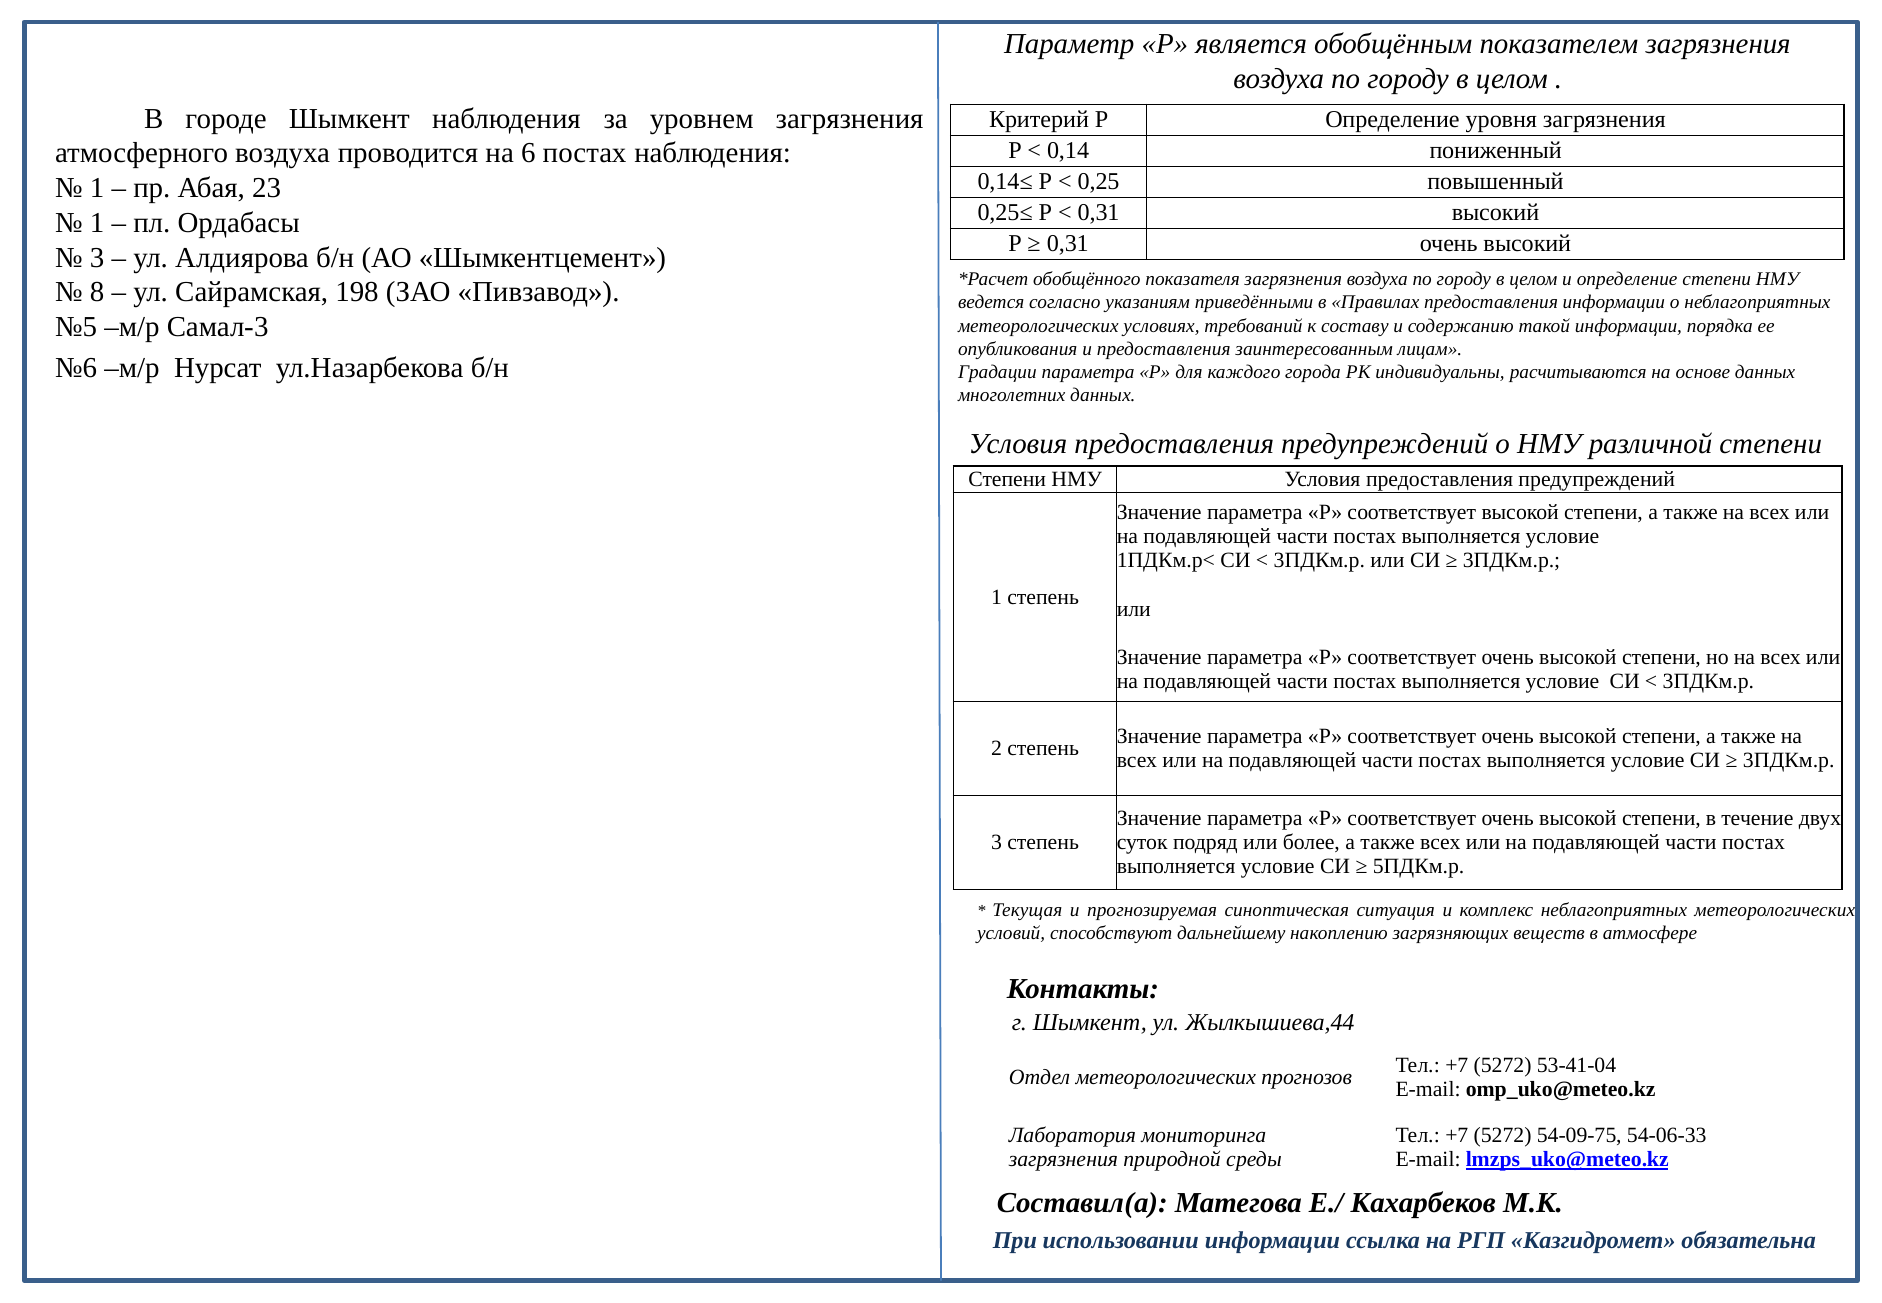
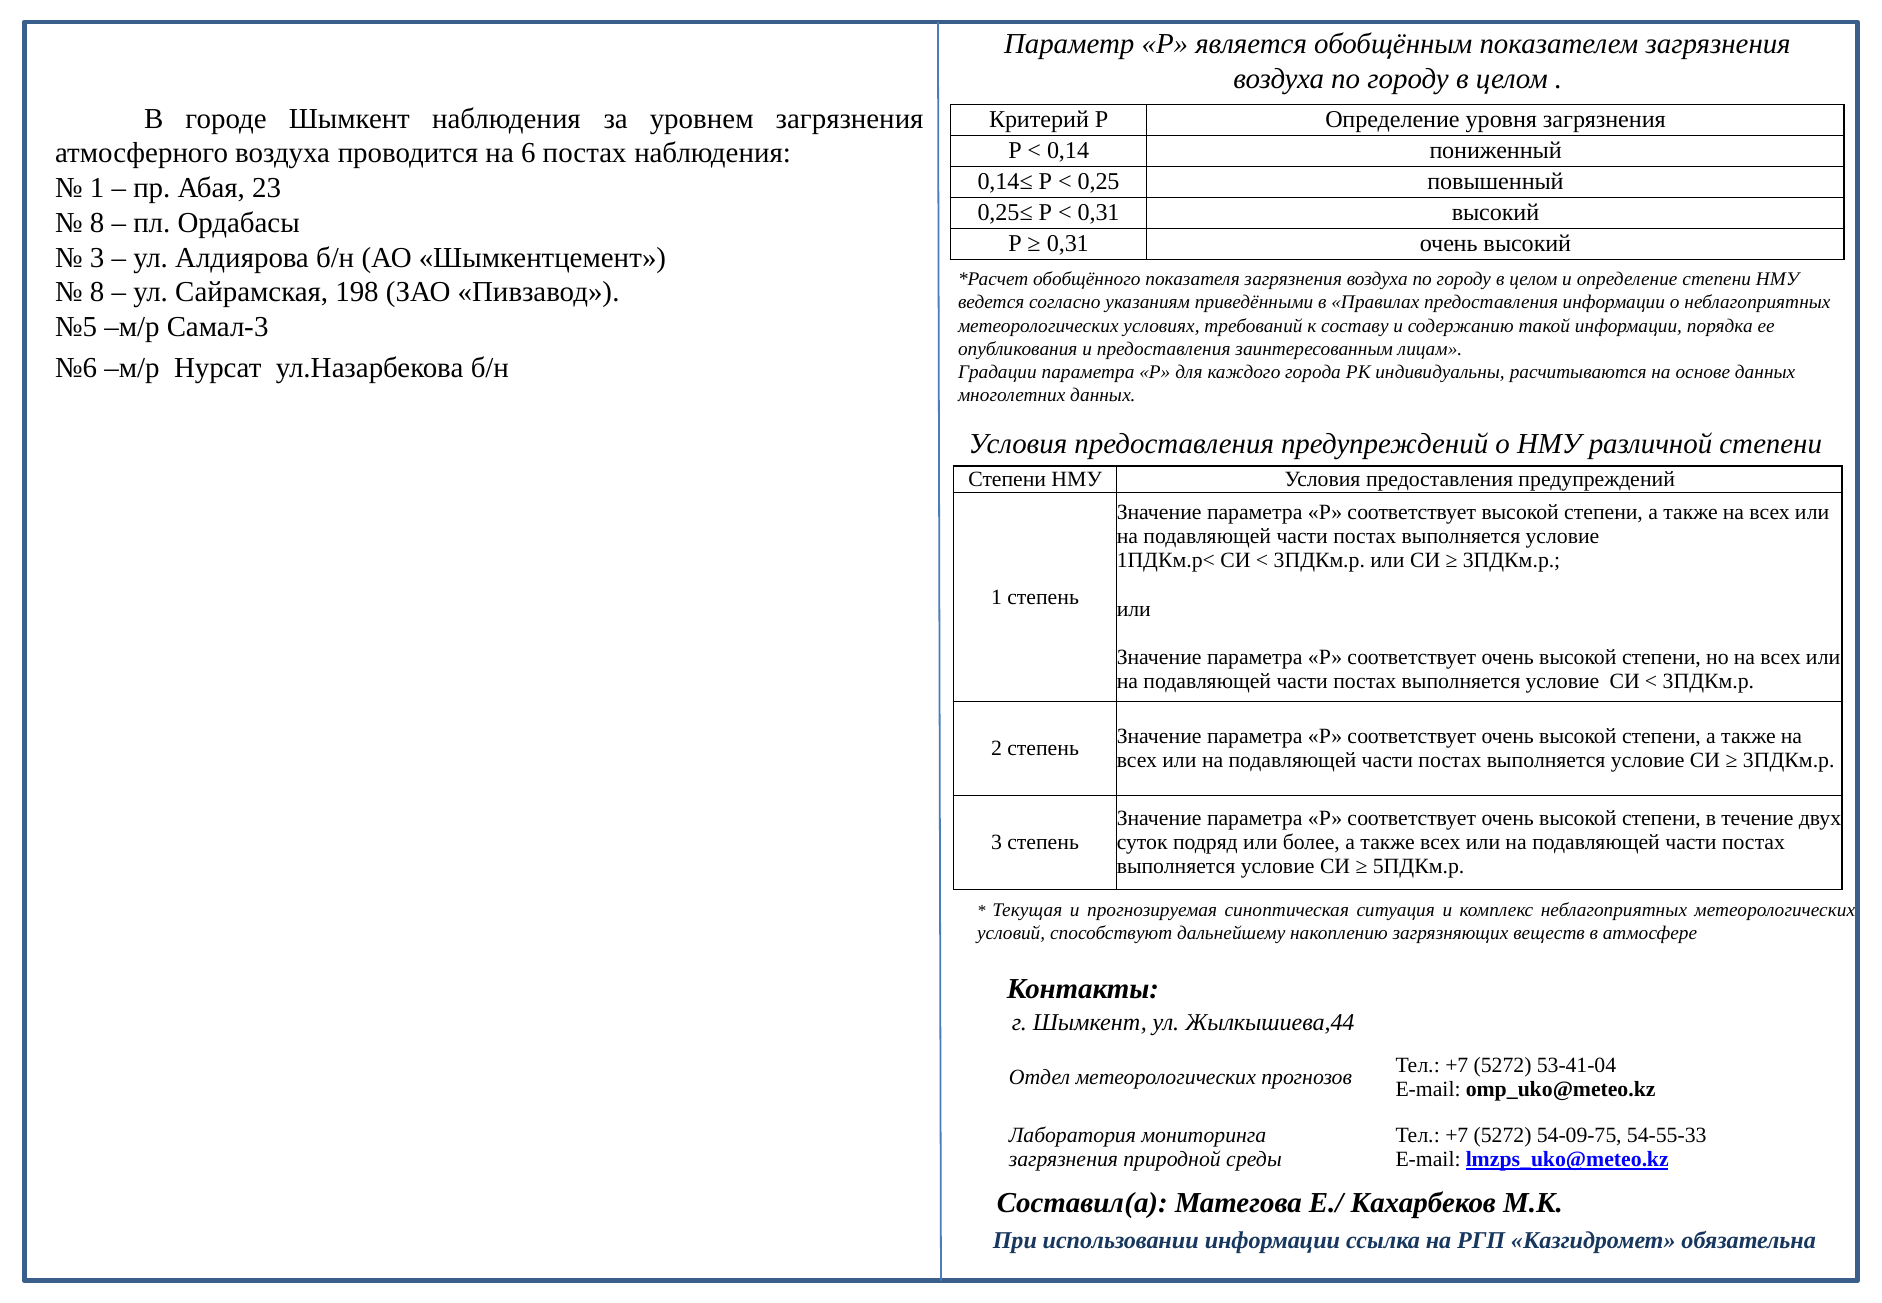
1 at (97, 223): 1 -> 8
54-06-33: 54-06-33 -> 54-55-33
